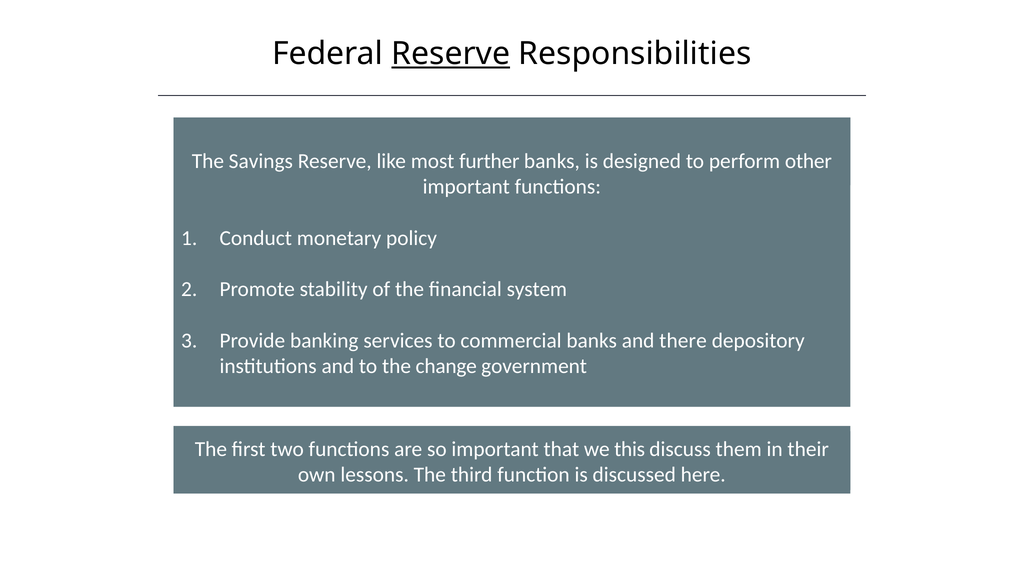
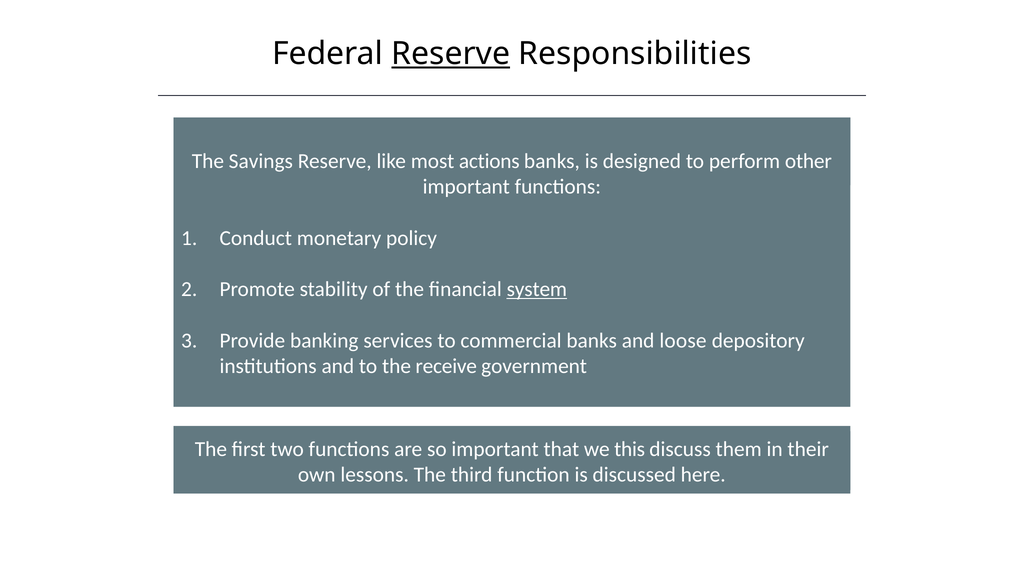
further: further -> actions
system underline: none -> present
there: there -> loose
change: change -> receive
